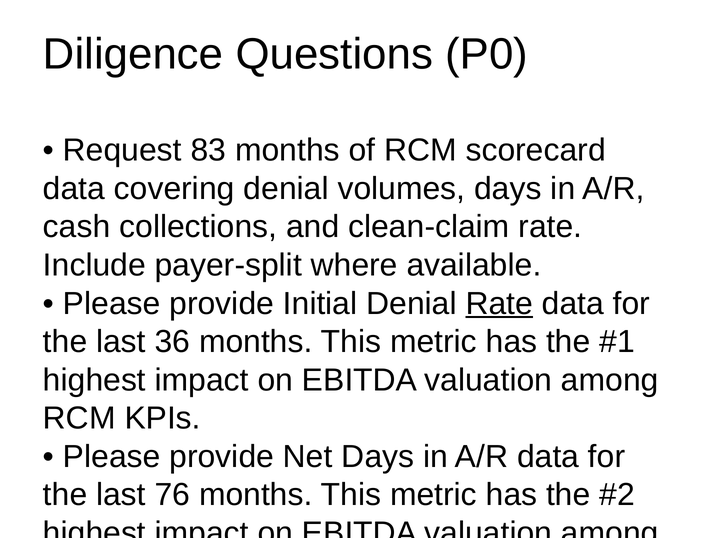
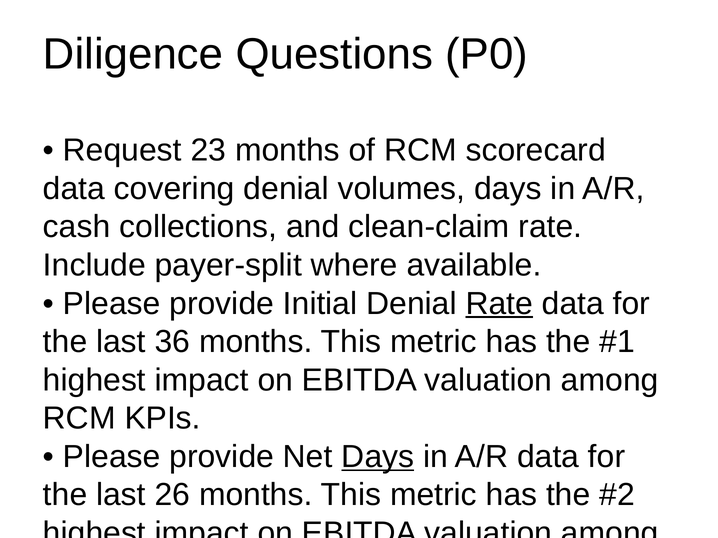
83: 83 -> 23
Days at (378, 457) underline: none -> present
76: 76 -> 26
